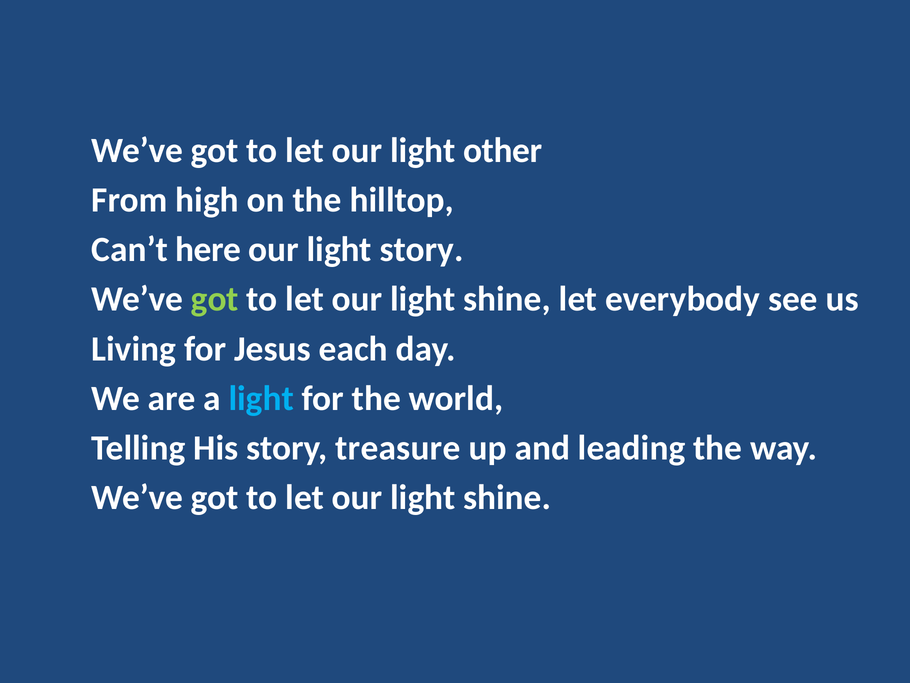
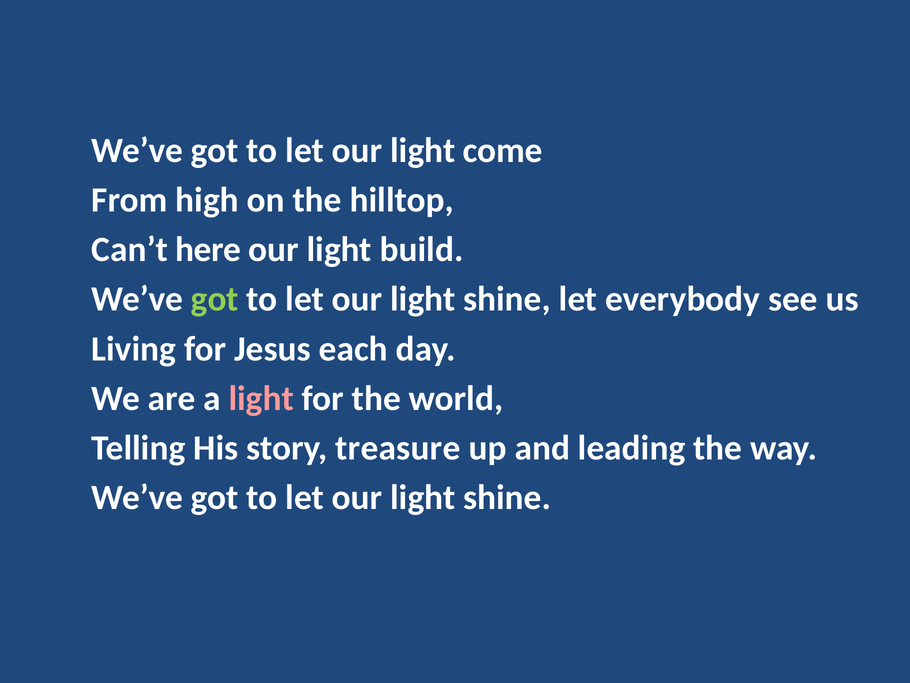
other: other -> come
light story: story -> build
light at (261, 398) colour: light blue -> pink
